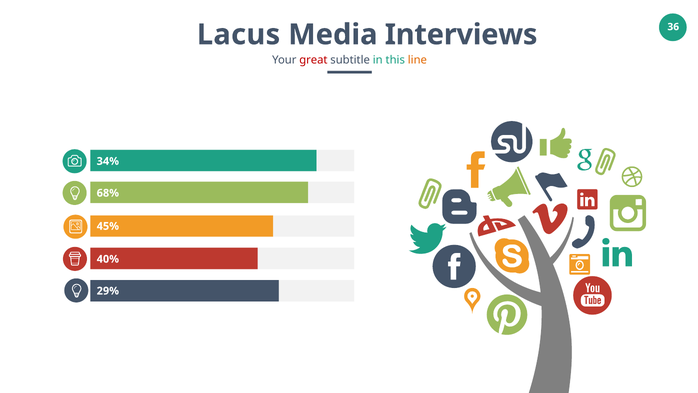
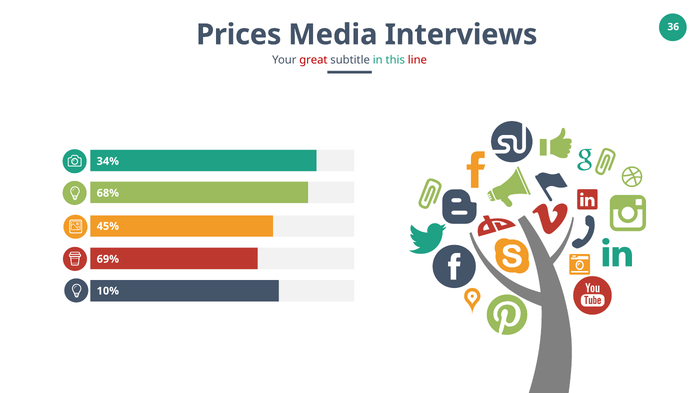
Lacus: Lacus -> Prices
line colour: orange -> red
40%: 40% -> 69%
29%: 29% -> 10%
